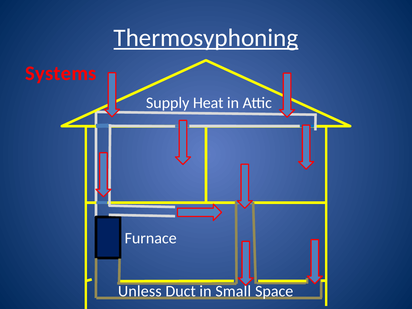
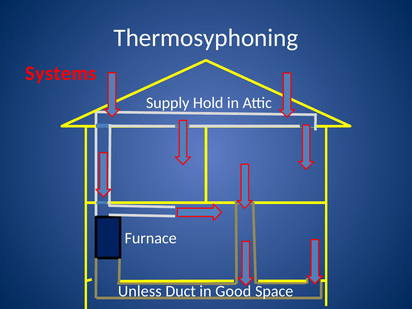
Thermosyphoning underline: present -> none
Heat: Heat -> Hold
Small: Small -> Good
